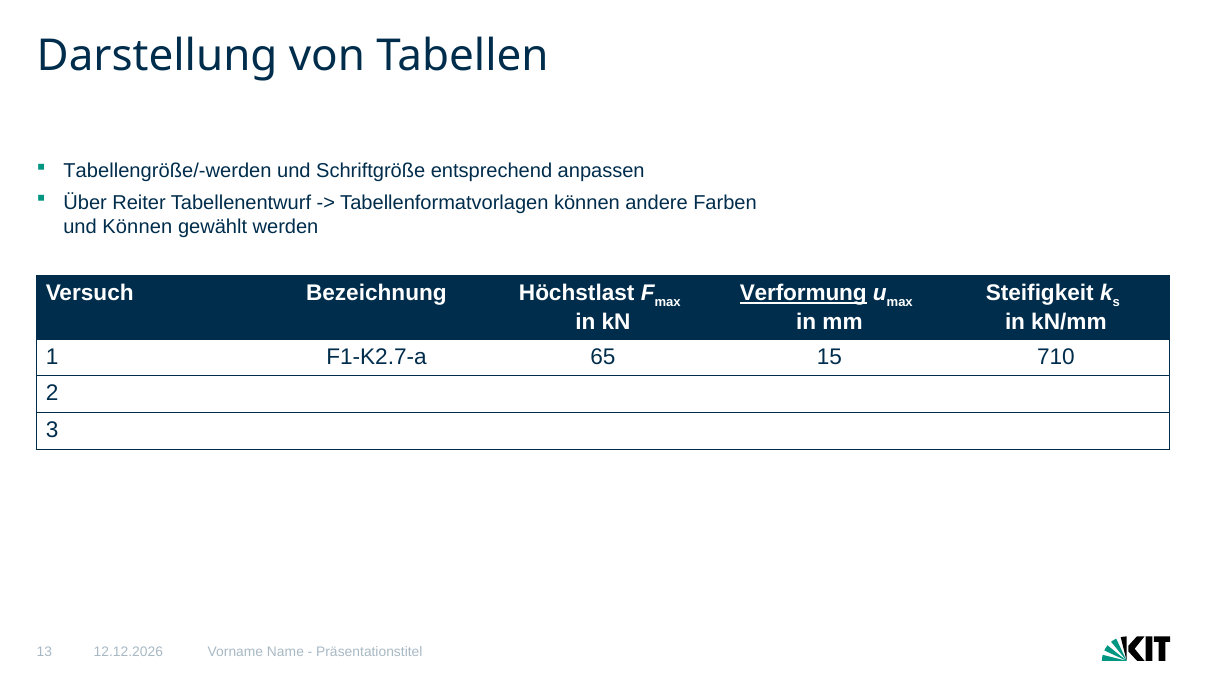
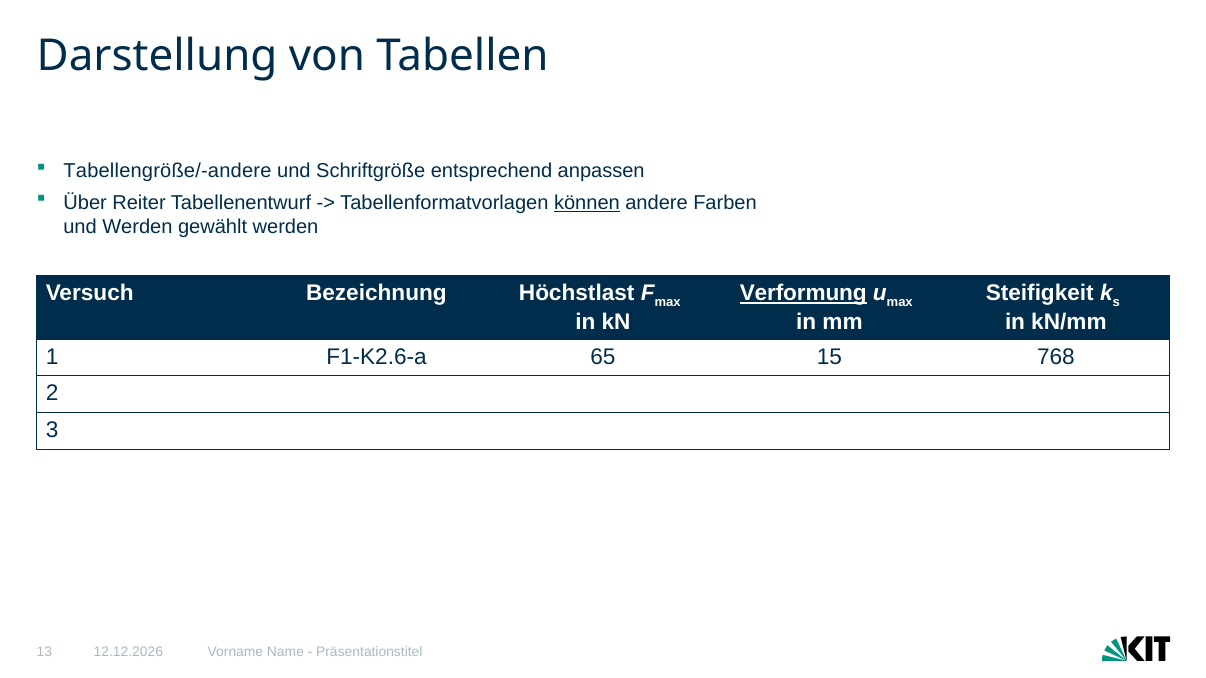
Tabellengröße/-werden: Tabellengröße/-werden -> Tabellengröße/-andere
können at (587, 203) underline: none -> present
und Können: Können -> Werden
F1-K2.7-a: F1-K2.7-a -> F1-K2.6-a
710: 710 -> 768
